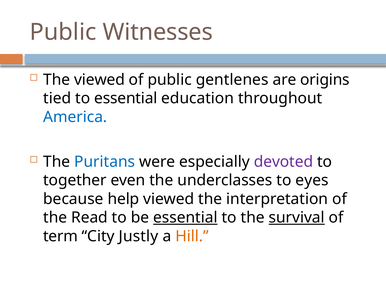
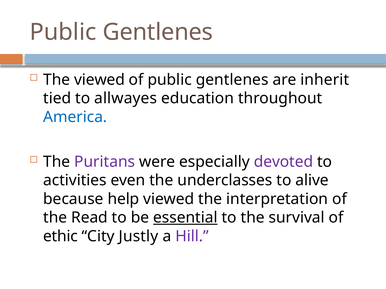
Witnesses at (158, 32): Witnesses -> Gentlenes
origins: origins -> inherit
to essential: essential -> allwayes
Puritans colour: blue -> purple
together: together -> activities
eyes: eyes -> alive
survival underline: present -> none
term: term -> ethic
Hill colour: orange -> purple
